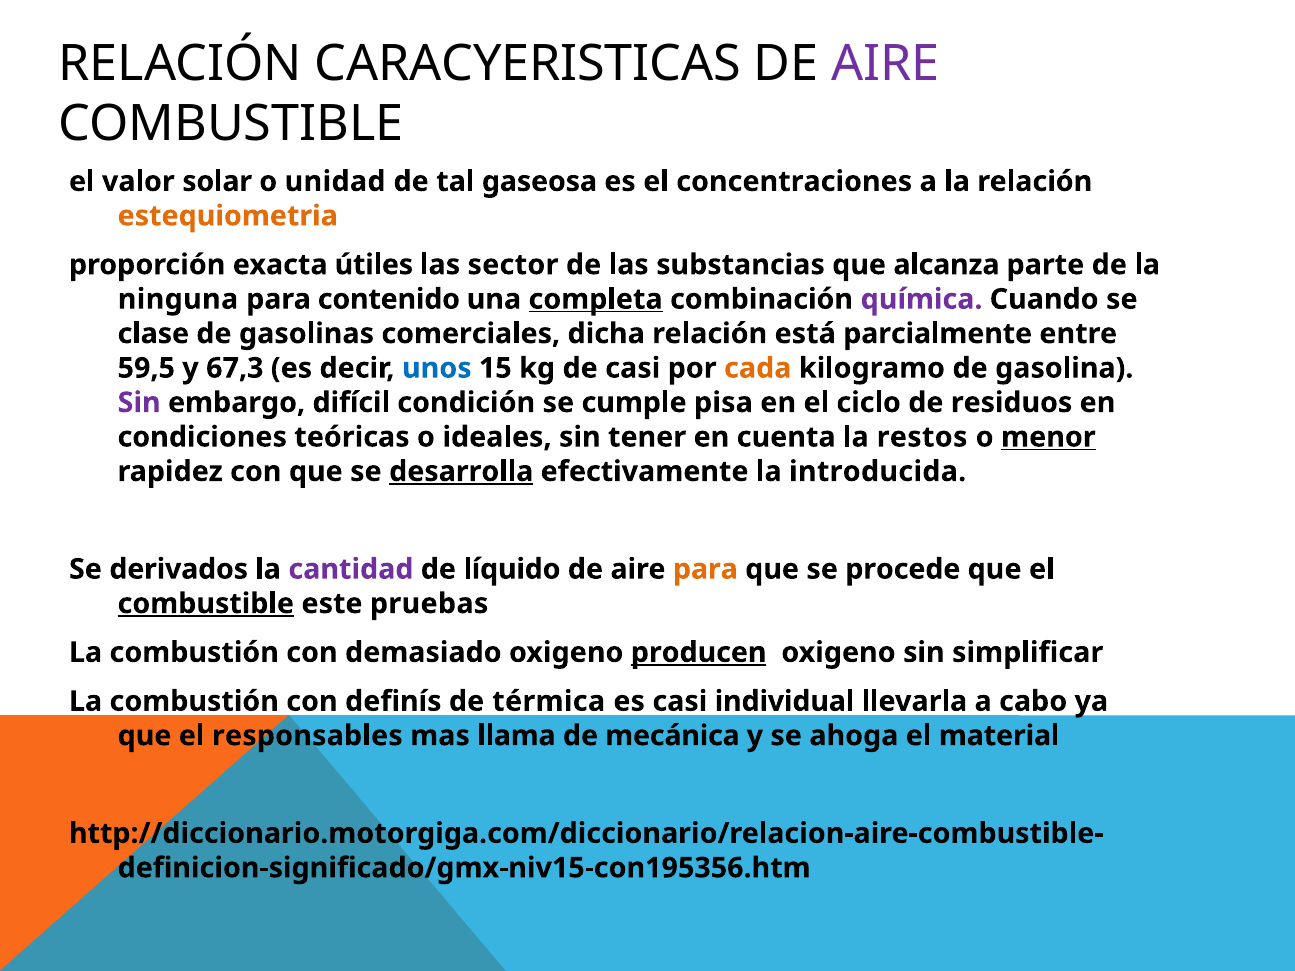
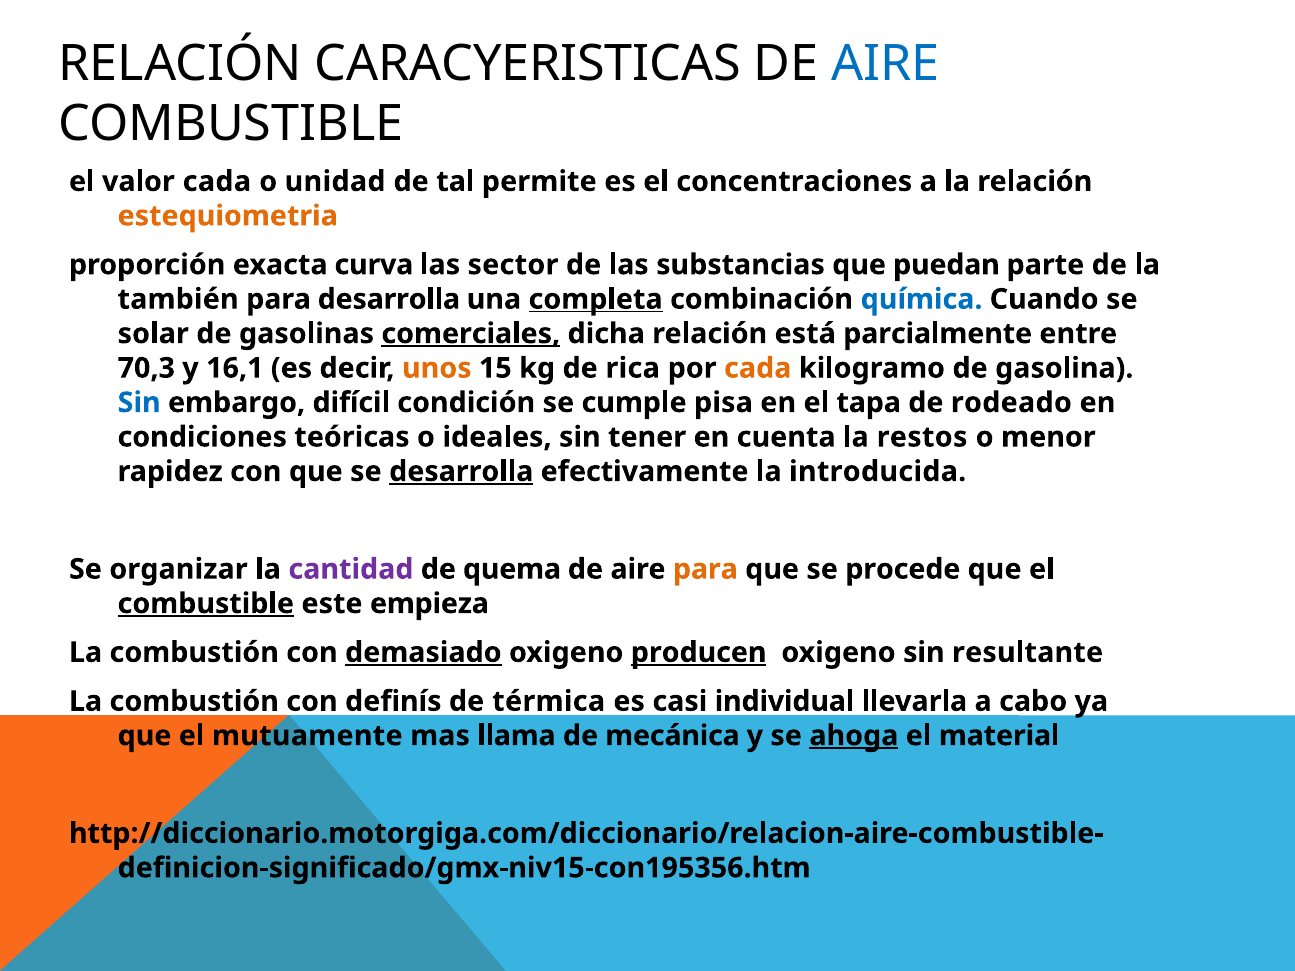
AIRE at (886, 64) colour: purple -> blue
valor solar: solar -> cada
gaseosa: gaseosa -> permite
útiles: útiles -> curva
alcanza: alcanza -> puedan
ninguna: ninguna -> también
para contenido: contenido -> desarrolla
química colour: purple -> blue
clase: clase -> solar
comerciales underline: none -> present
59,5: 59,5 -> 70,3
67,3: 67,3 -> 16,1
unos colour: blue -> orange
de casi: casi -> rica
Sin at (139, 403) colour: purple -> blue
ciclo: ciclo -> tapa
residuos: residuos -> rodeado
menor underline: present -> none
derivados: derivados -> organizar
líquido: líquido -> quema
pruebas: pruebas -> empieza
demasiado underline: none -> present
simplificar: simplificar -> resultante
responsables: responsables -> mutuamente
ahoga underline: none -> present
